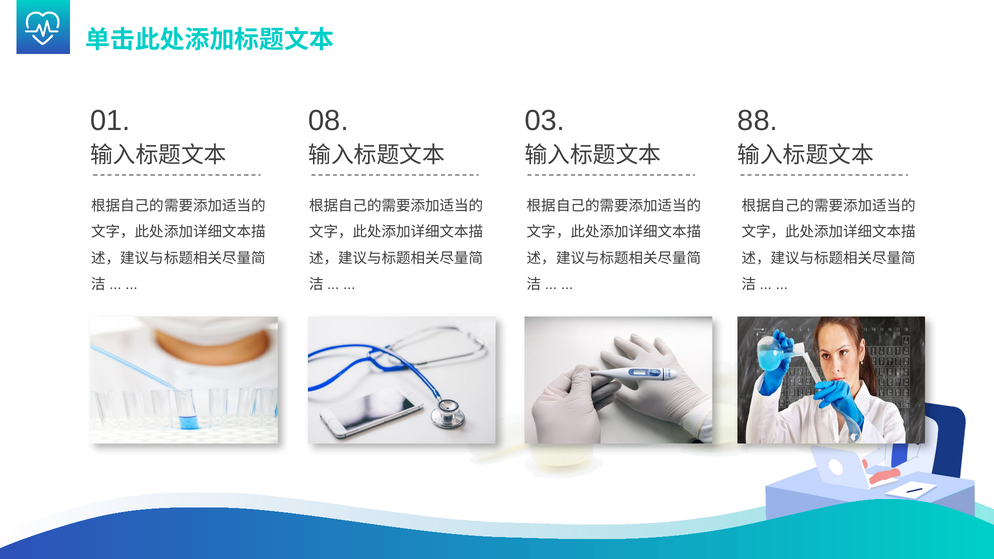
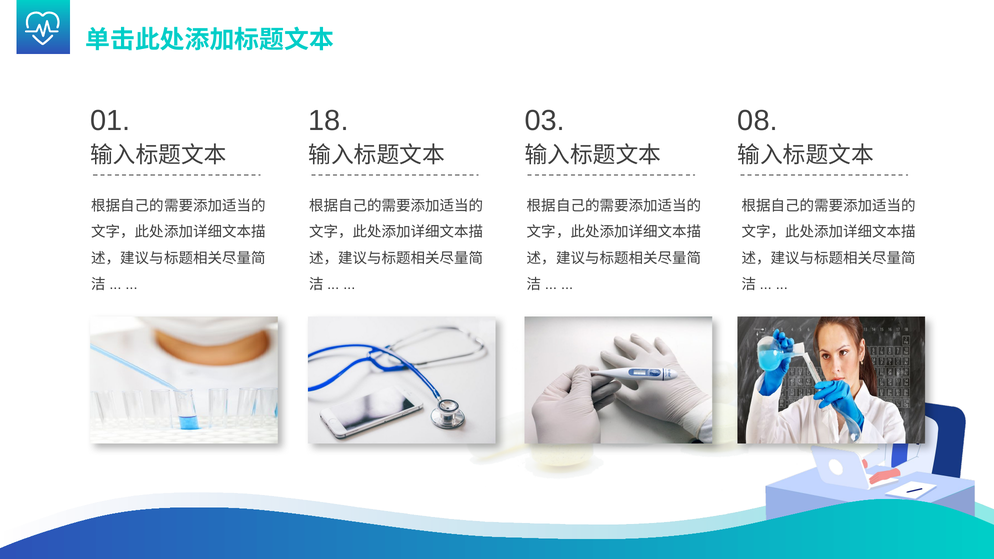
08: 08 -> 18
88: 88 -> 08
